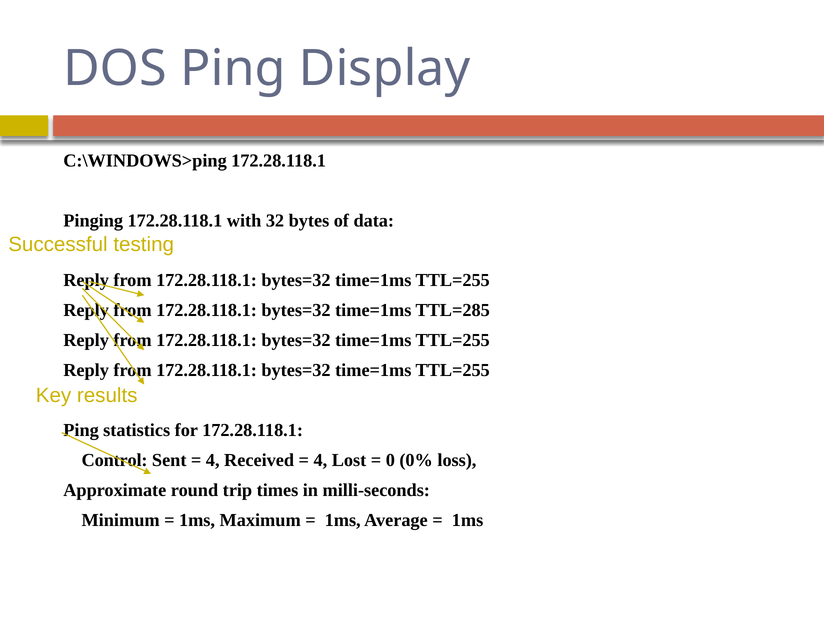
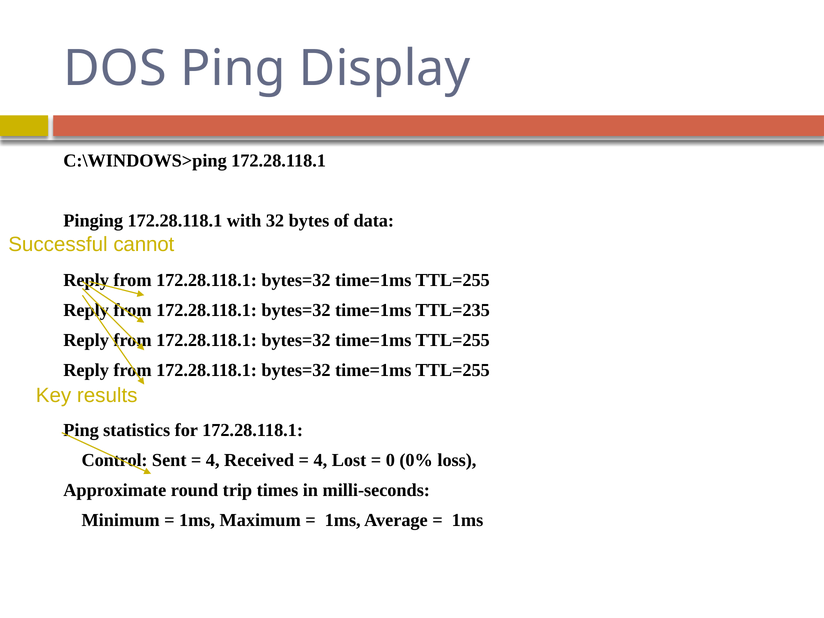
testing: testing -> cannot
TTL=285: TTL=285 -> TTL=235
